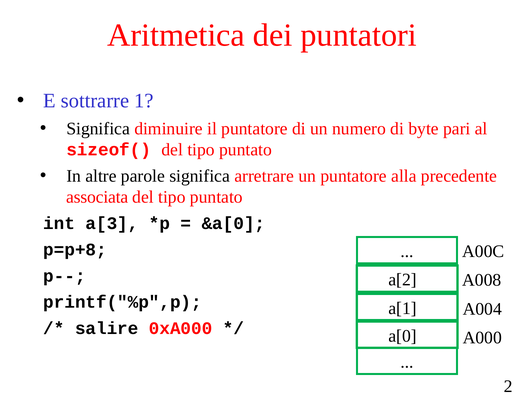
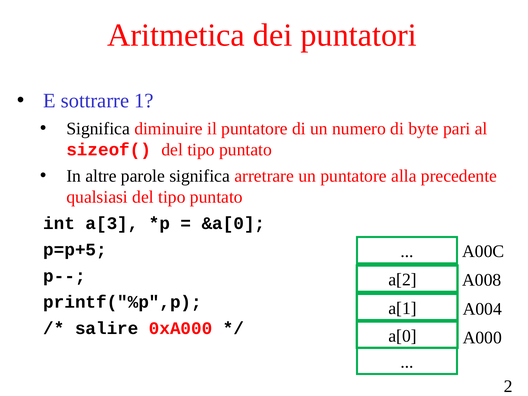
associata: associata -> qualsiasi
p=p+8: p=p+8 -> p=p+5
